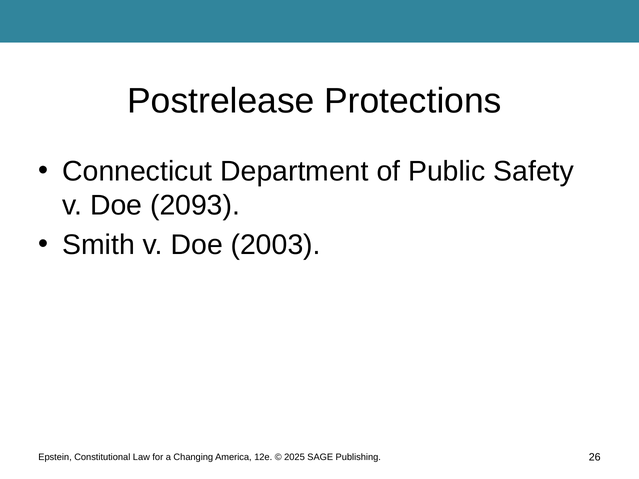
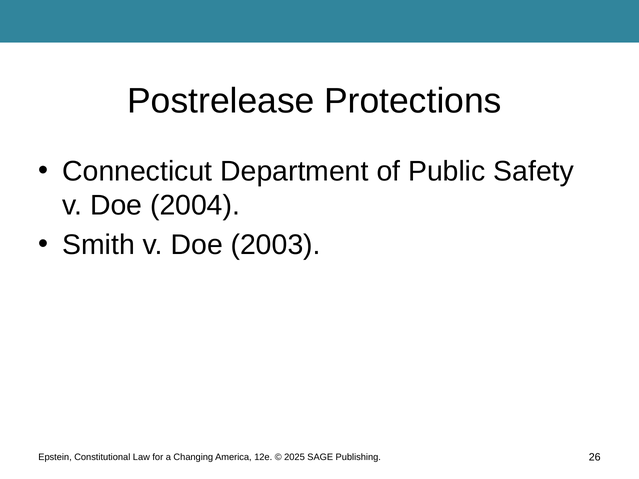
2093: 2093 -> 2004
